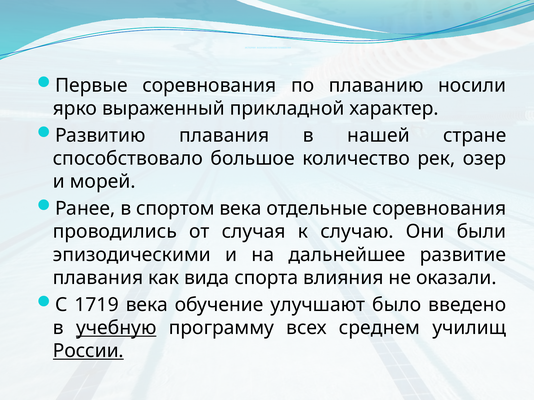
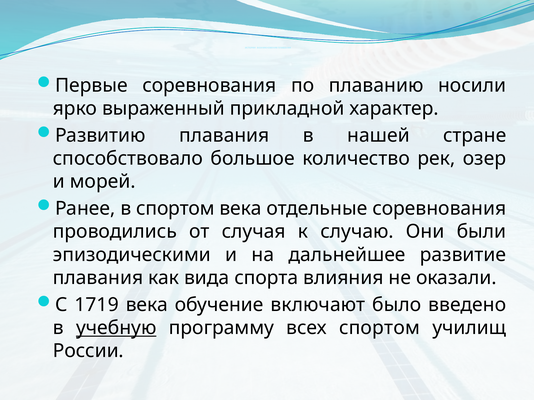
улучшают: улучшают -> включают
всех среднем: среднем -> спортом
России underline: present -> none
